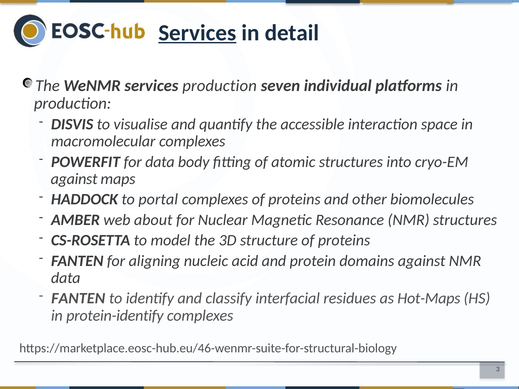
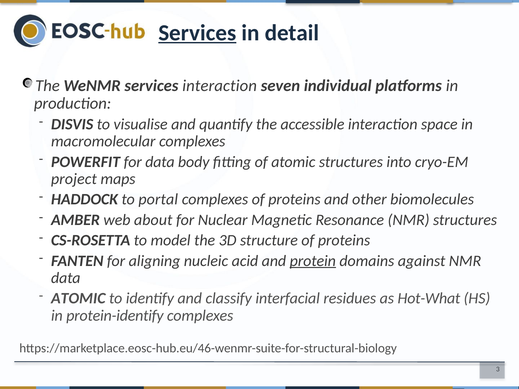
services production: production -> interaction
against at (74, 179): against -> project
protein underline: none -> present
FANTEN at (78, 299): FANTEN -> ATOMIC
Hot-Maps: Hot-Maps -> Hot-What
